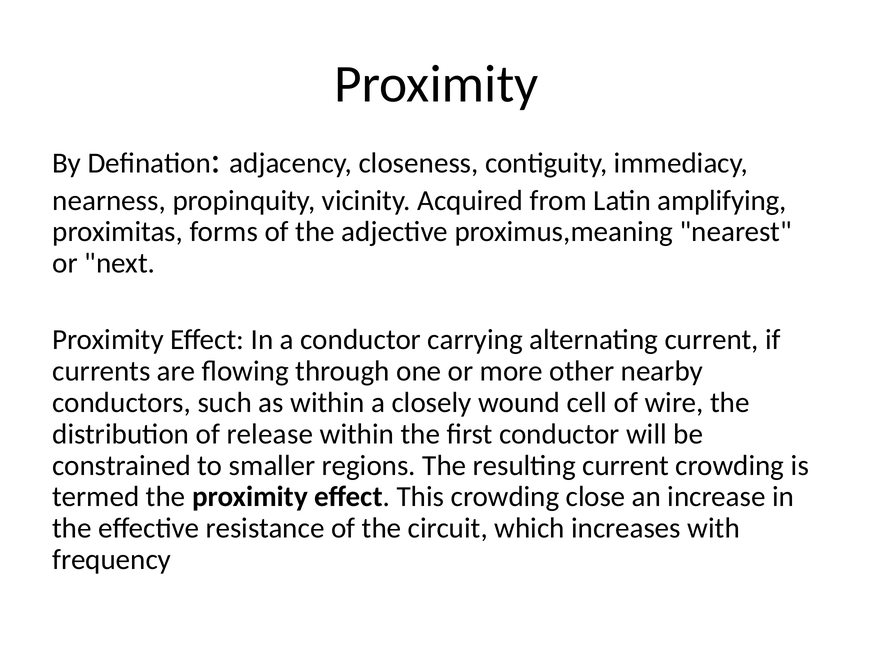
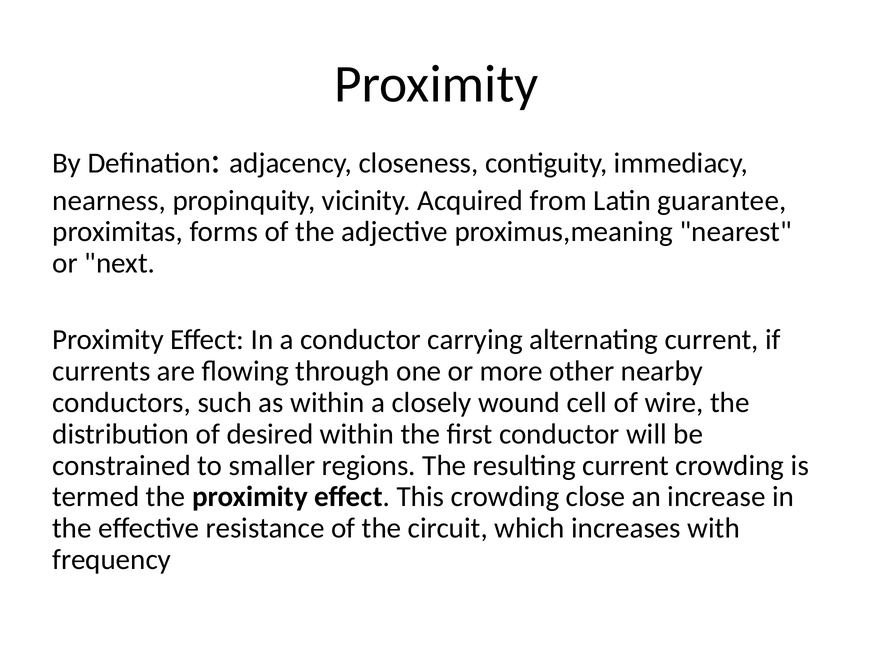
amplifying: amplifying -> guarantee
release: release -> desired
